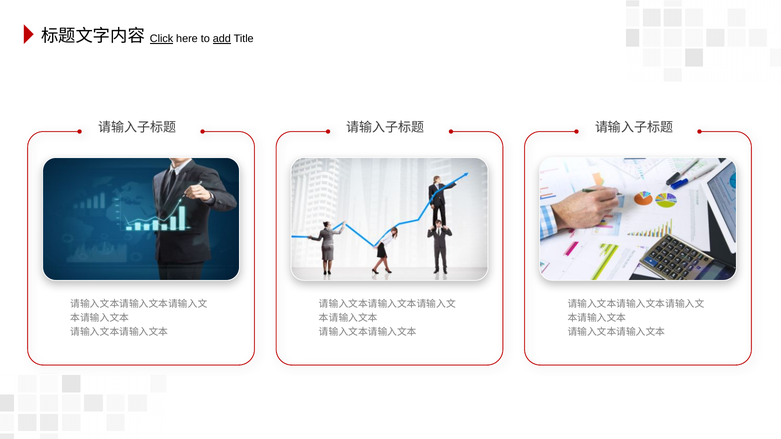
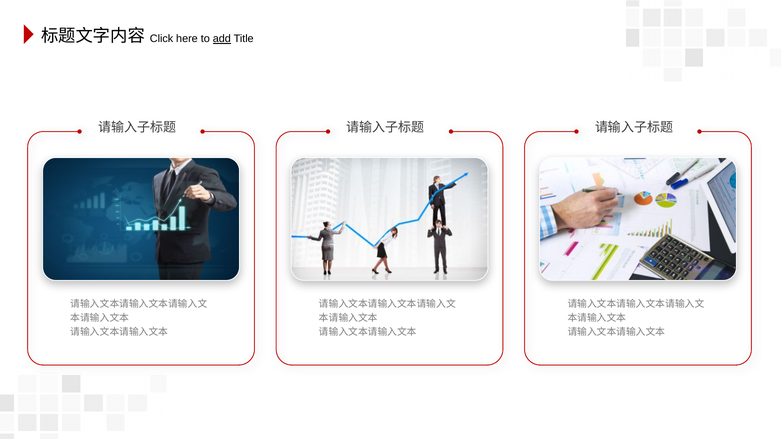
Click underline: present -> none
